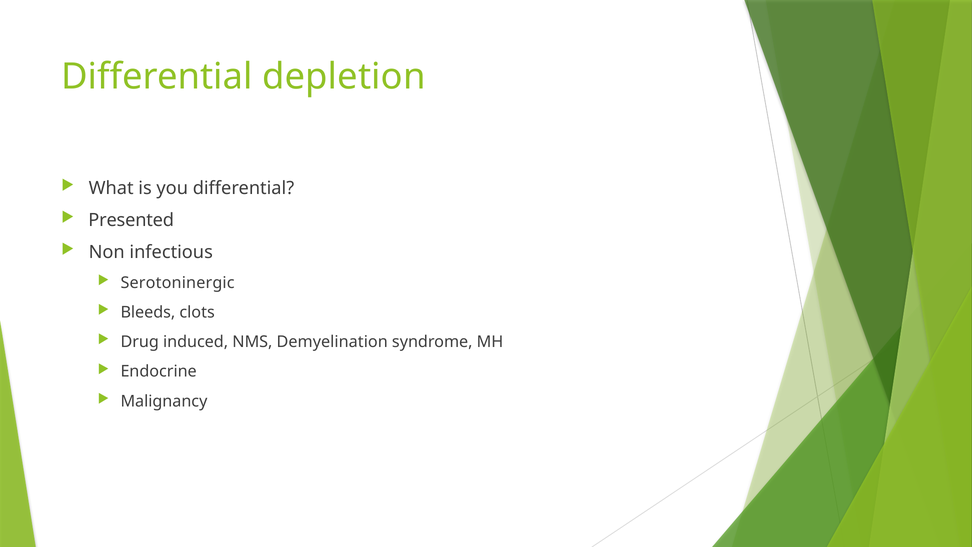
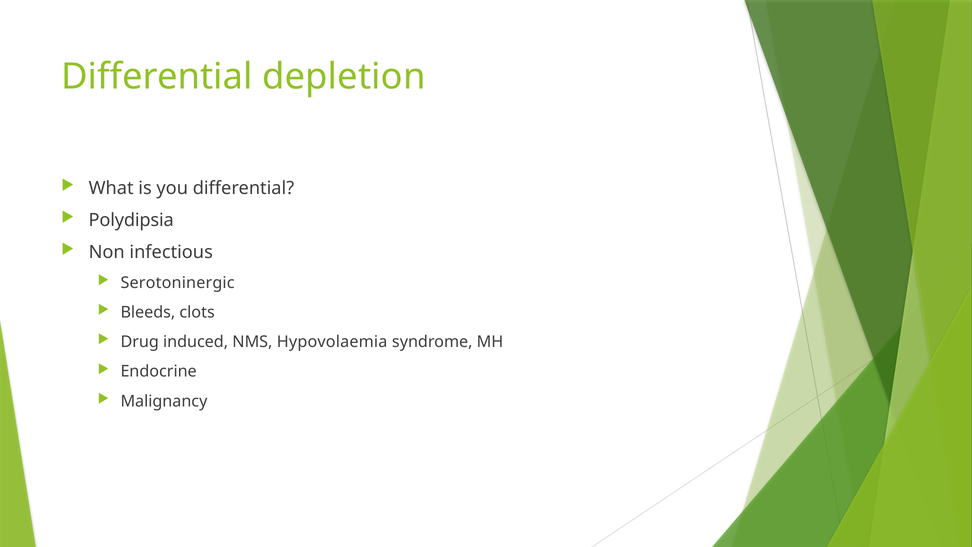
Presented: Presented -> Polydipsia
Demyelination: Demyelination -> Hypovolaemia
